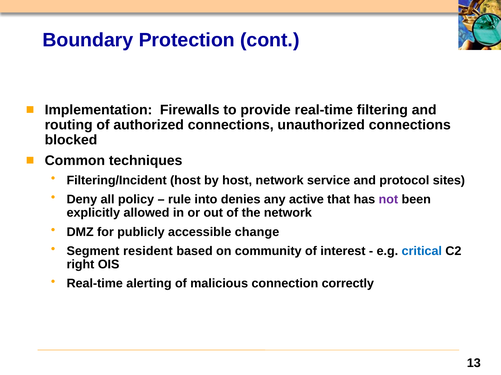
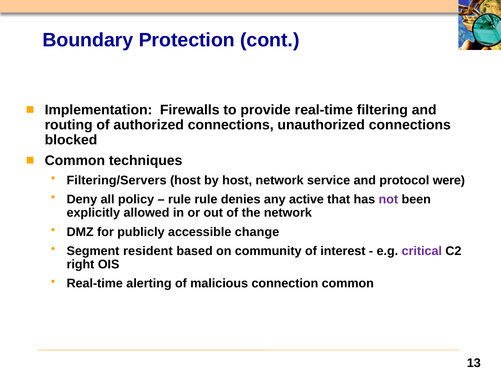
Filtering/Incident: Filtering/Incident -> Filtering/Servers
sites: sites -> were
rule into: into -> rule
critical colour: blue -> purple
connection correctly: correctly -> common
